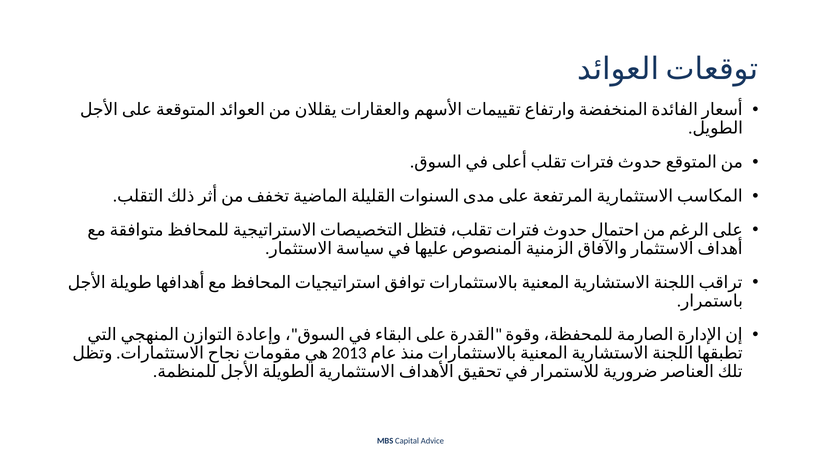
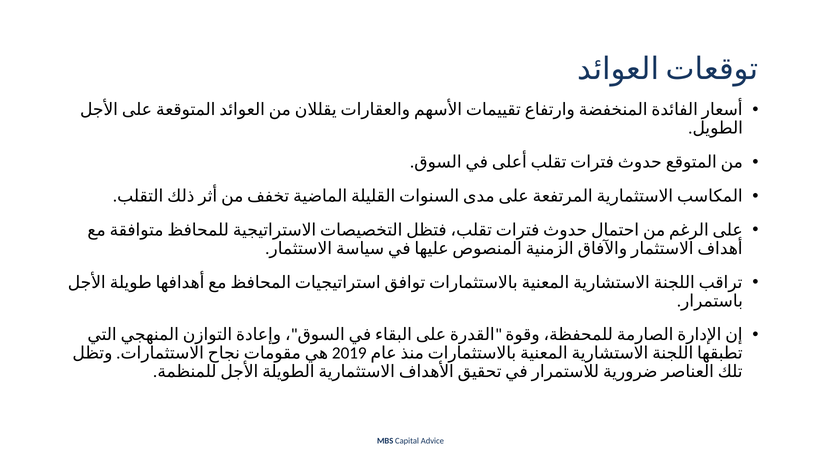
2013: 2013 -> 2019
